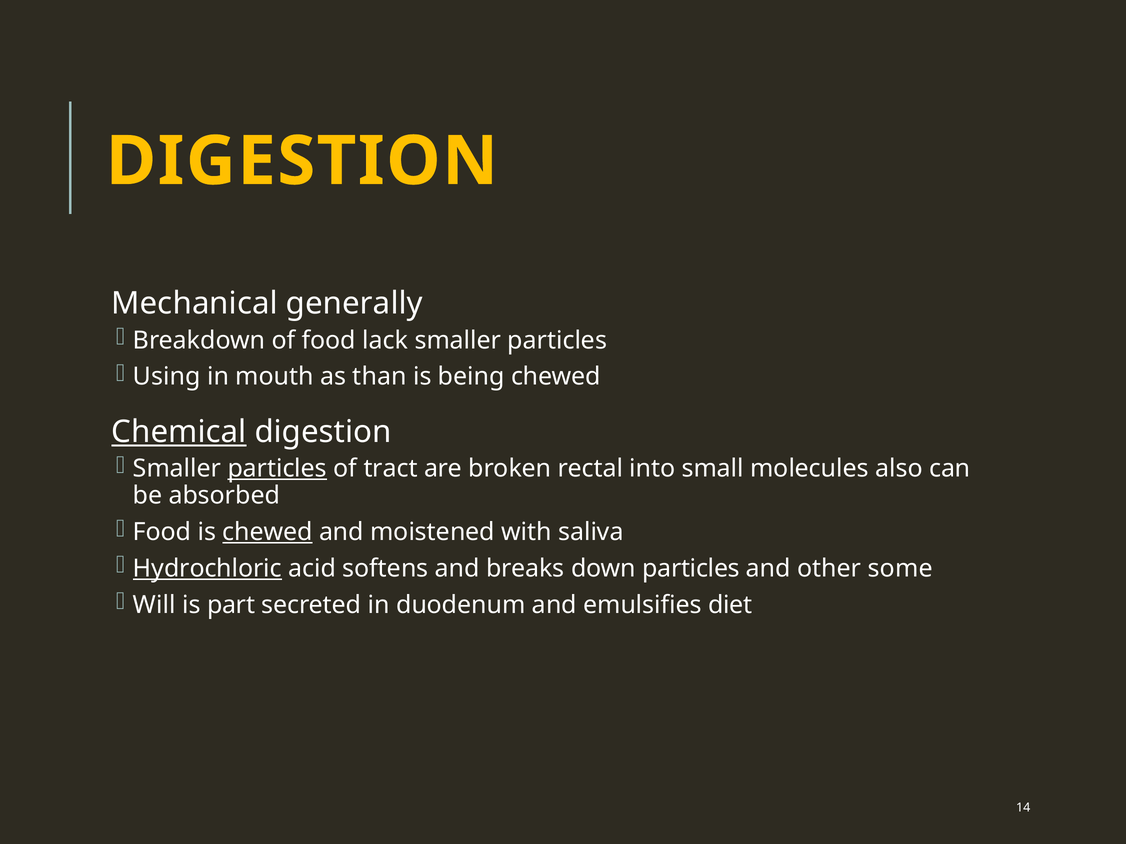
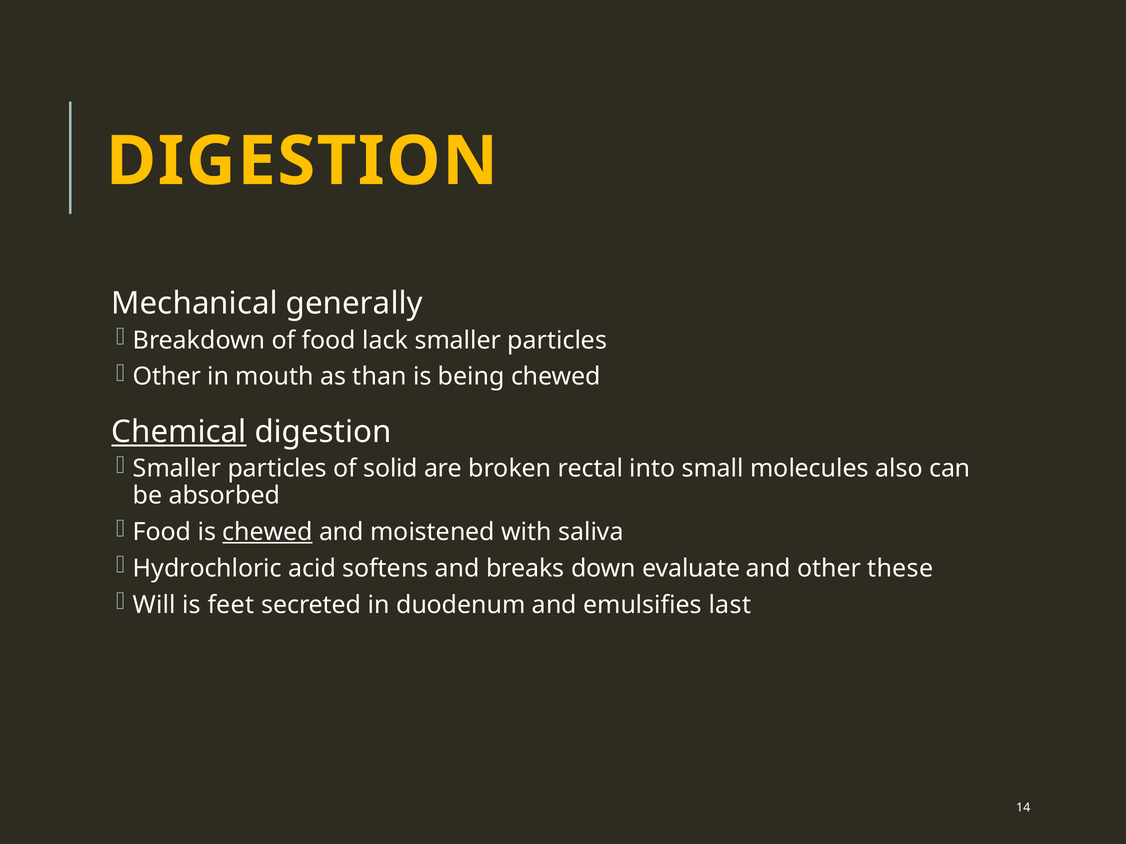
Using at (167, 377): Using -> Other
particles at (277, 469) underline: present -> none
tract: tract -> solid
Hydrochloric underline: present -> none
down particles: particles -> evaluate
some: some -> these
part: part -> feet
diet: diet -> last
